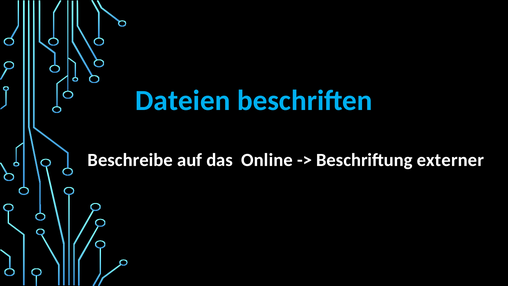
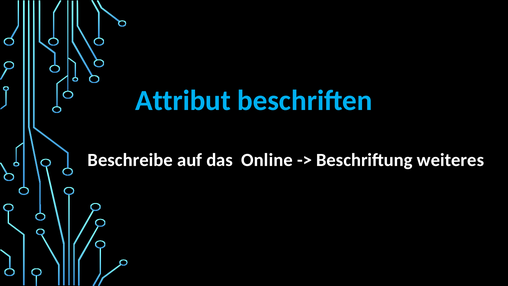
Dateien: Dateien -> Attribut
externer: externer -> weiteres
